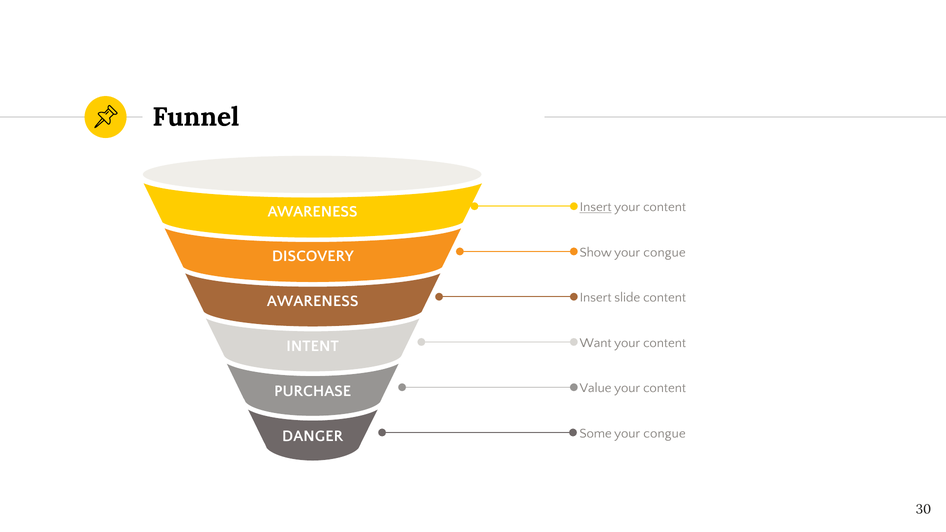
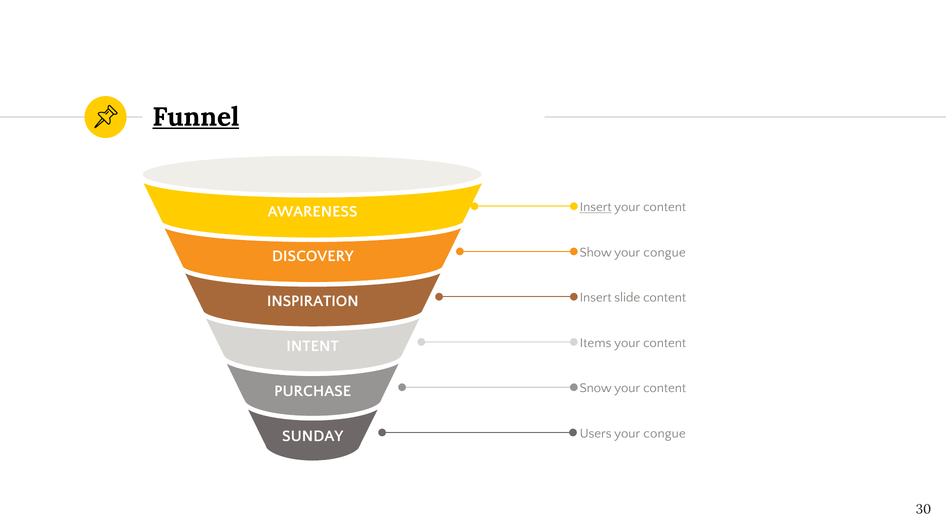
Funnel underline: none -> present
AWARENESS at (313, 301): AWARENESS -> INSPIRATION
Want: Want -> Items
Value: Value -> Snow
Some: Some -> Users
DANGER: DANGER -> SUNDAY
